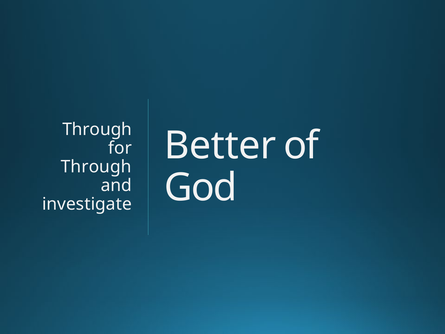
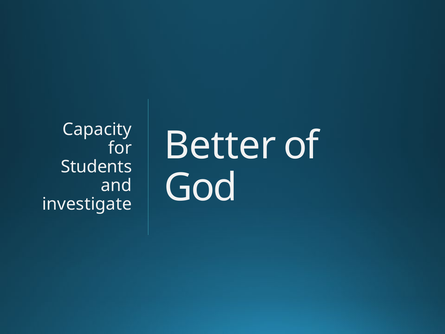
Through at (97, 129): Through -> Capacity
Through at (96, 167): Through -> Students
